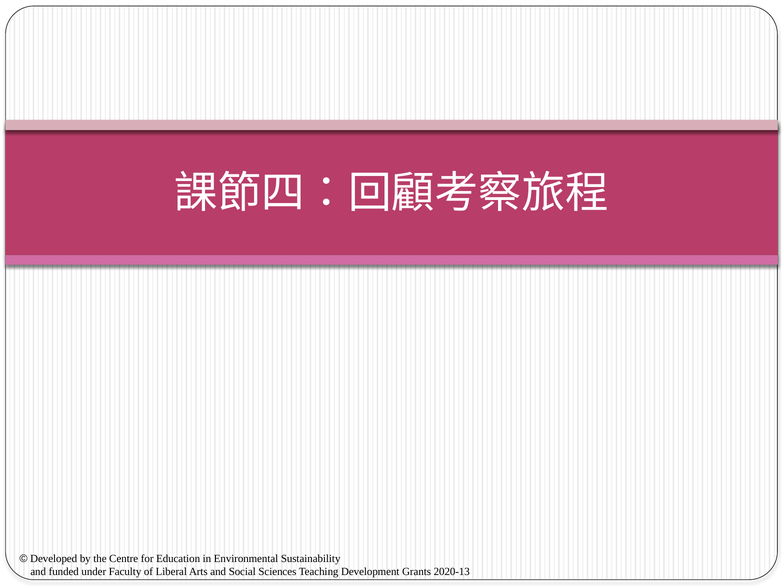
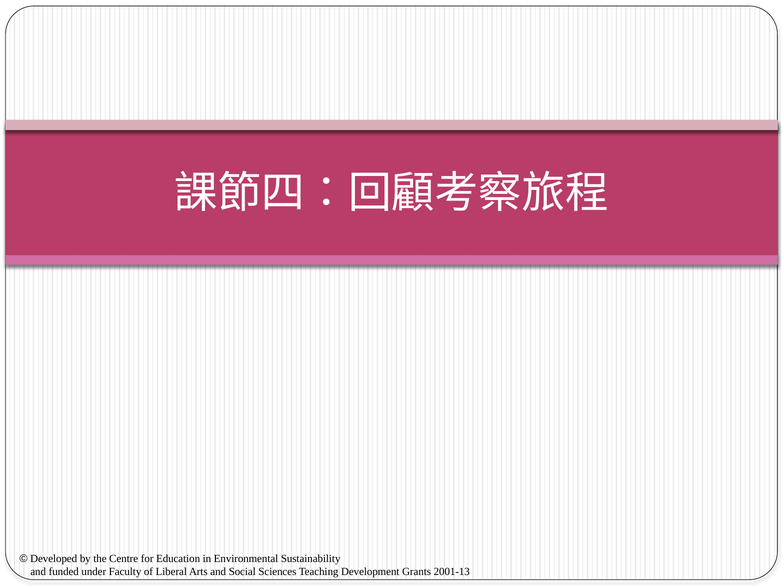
2020-13: 2020-13 -> 2001-13
